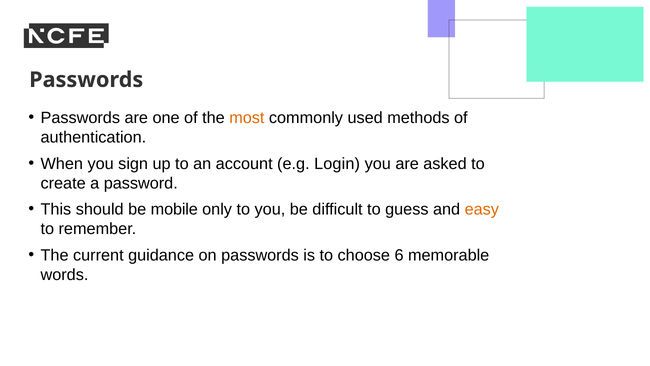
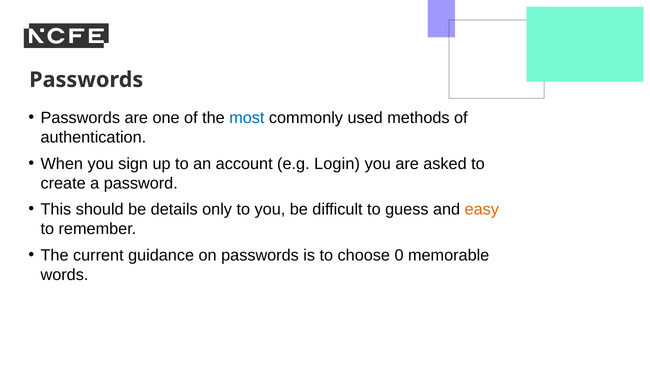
most colour: orange -> blue
mobile: mobile -> details
6: 6 -> 0
